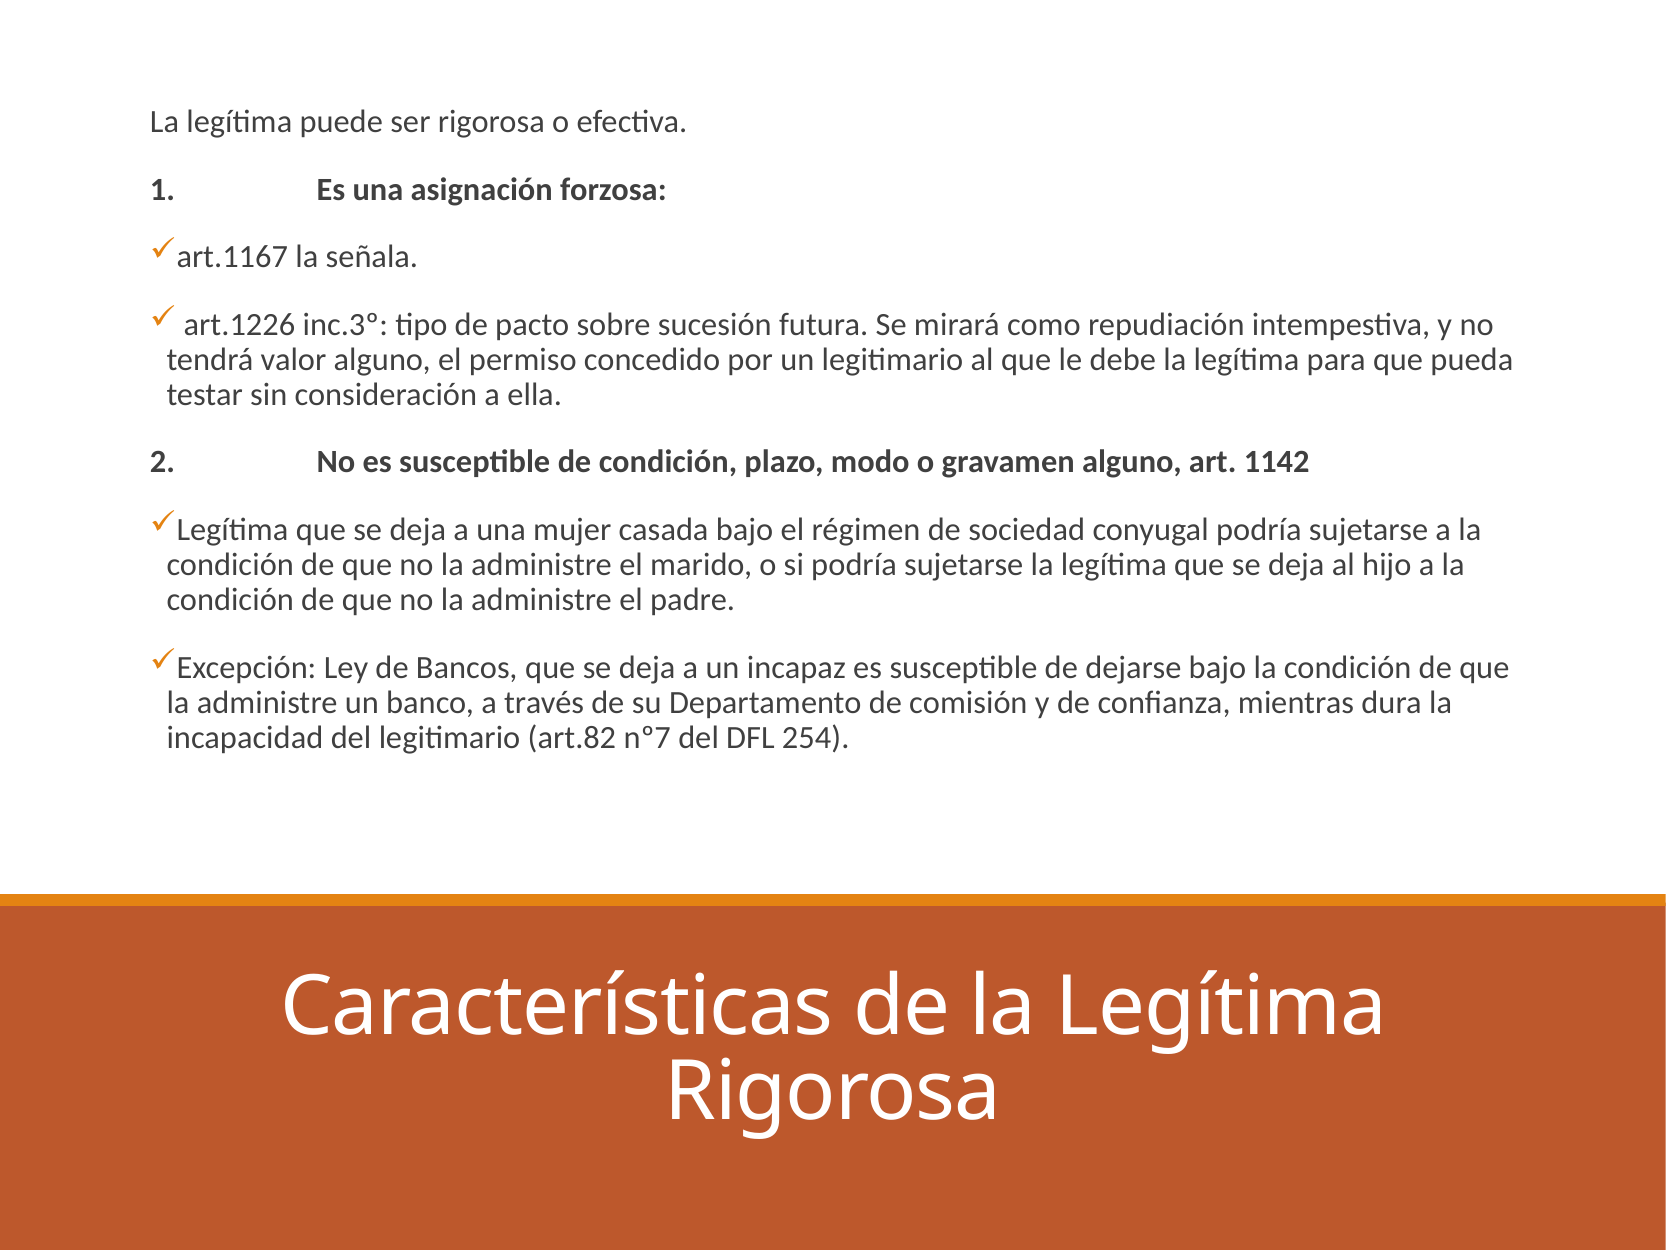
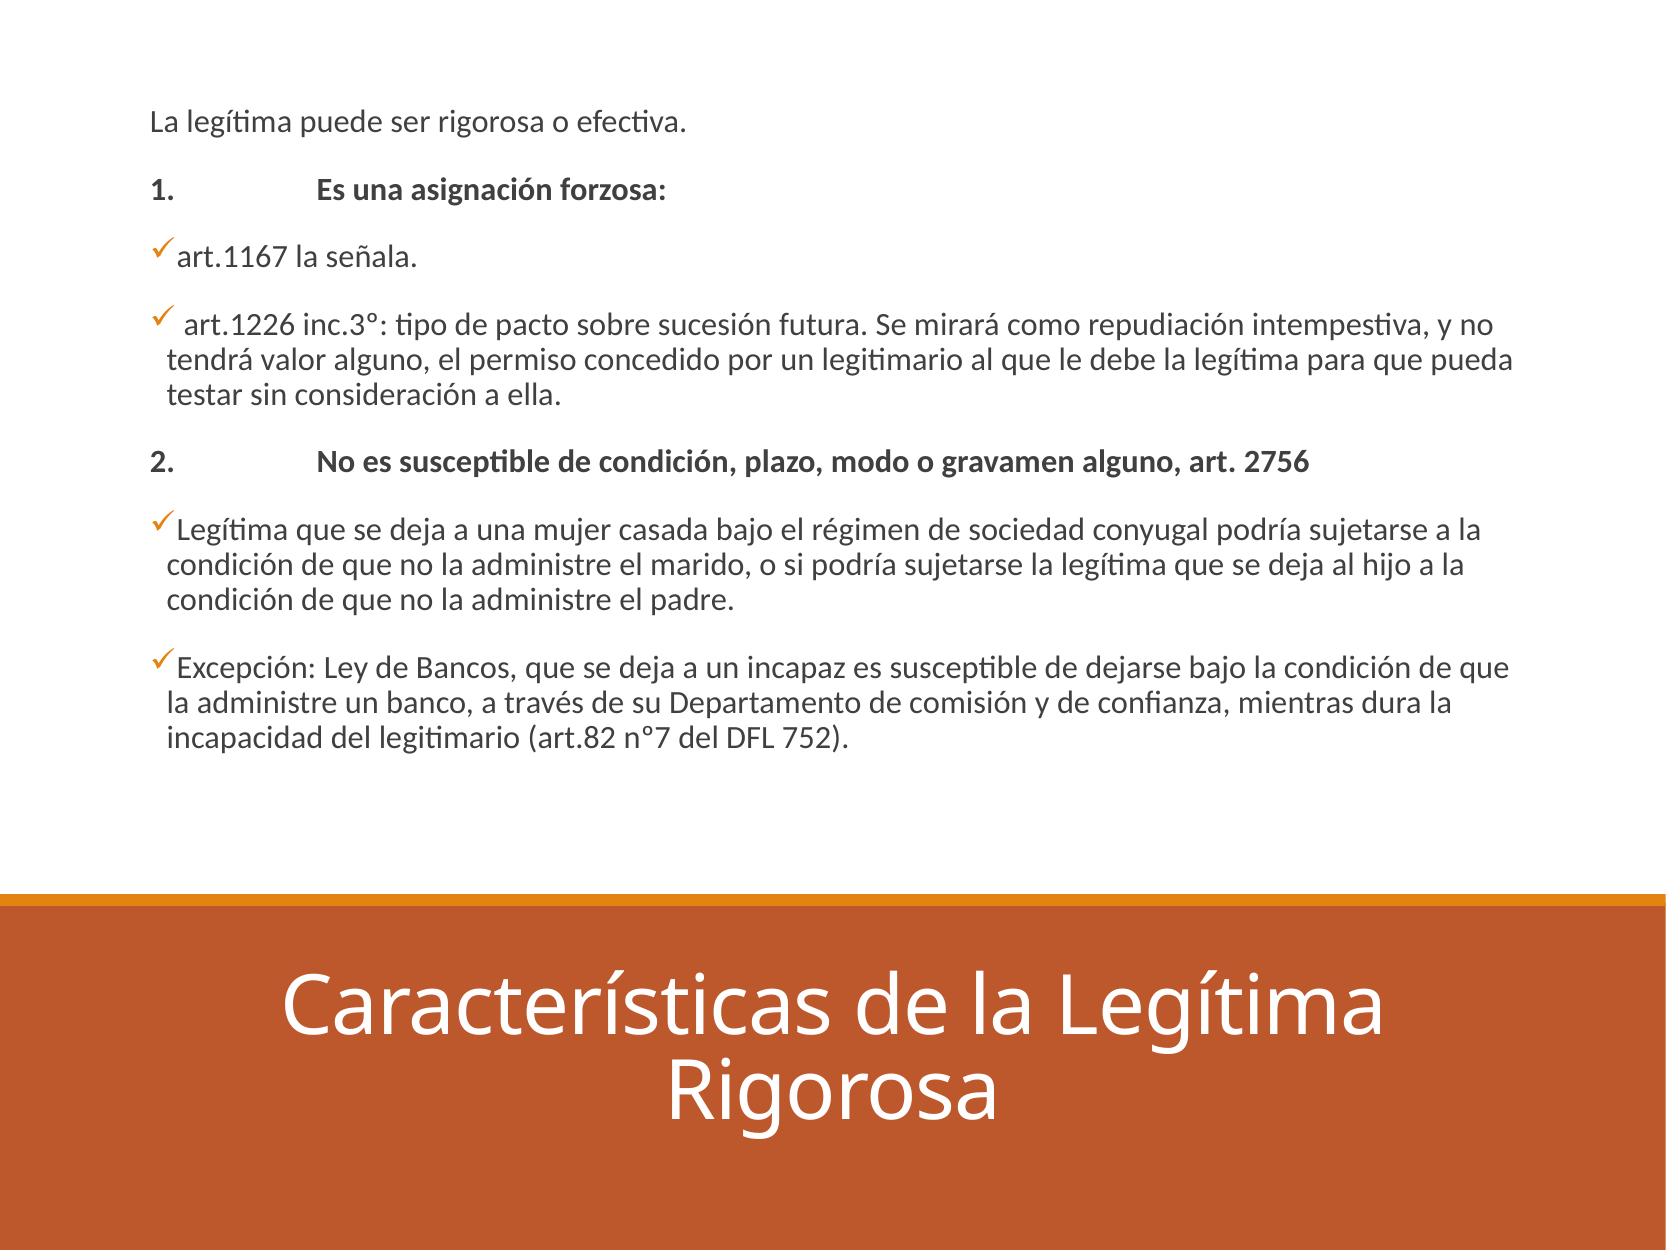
1142: 1142 -> 2756
254: 254 -> 752
